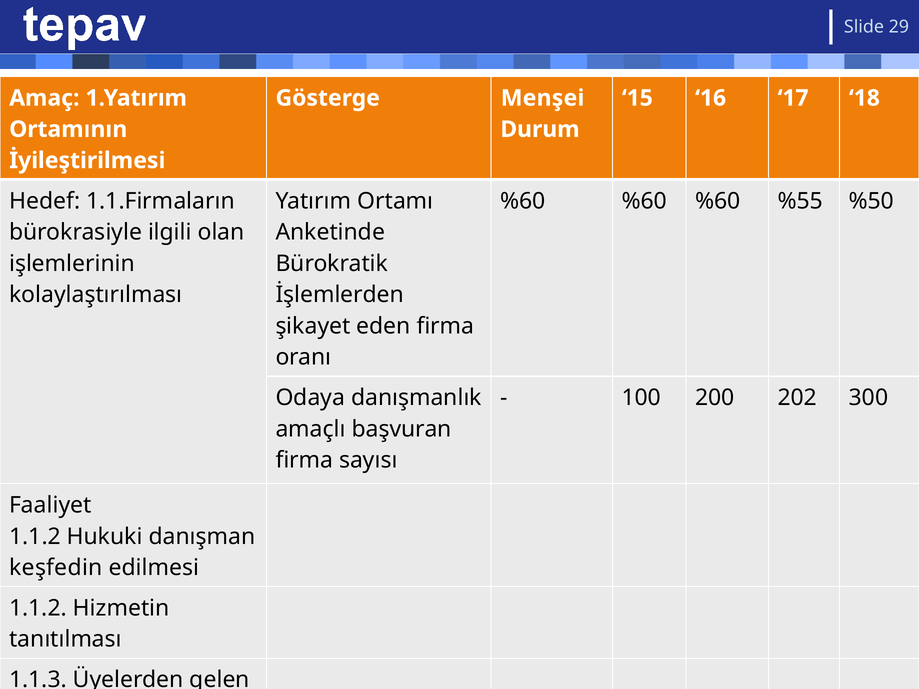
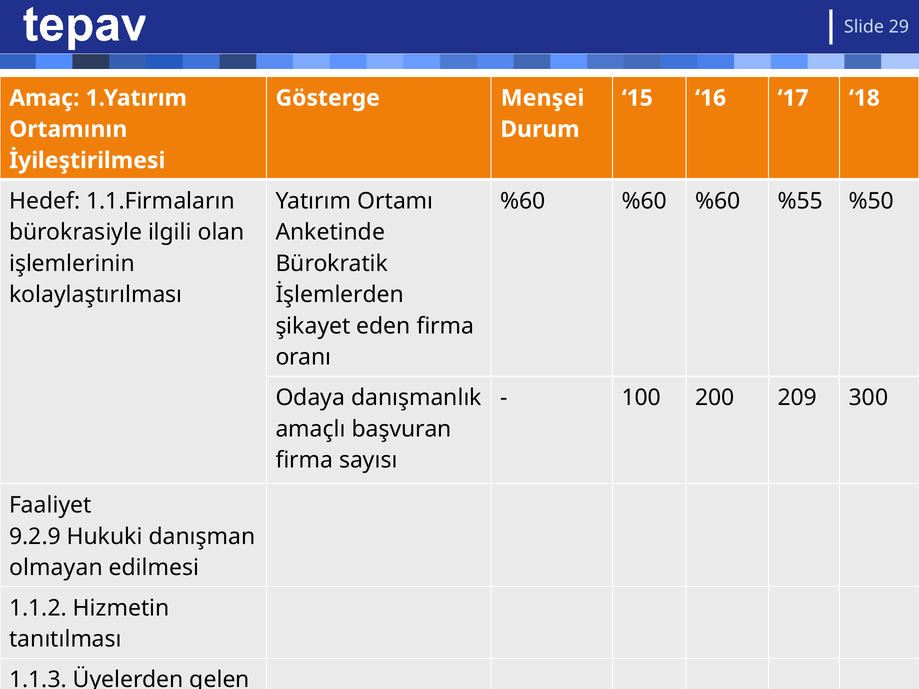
202: 202 -> 209
1.1.2 at (35, 537): 1.1.2 -> 9.2.9
keşfedin: keşfedin -> olmayan
